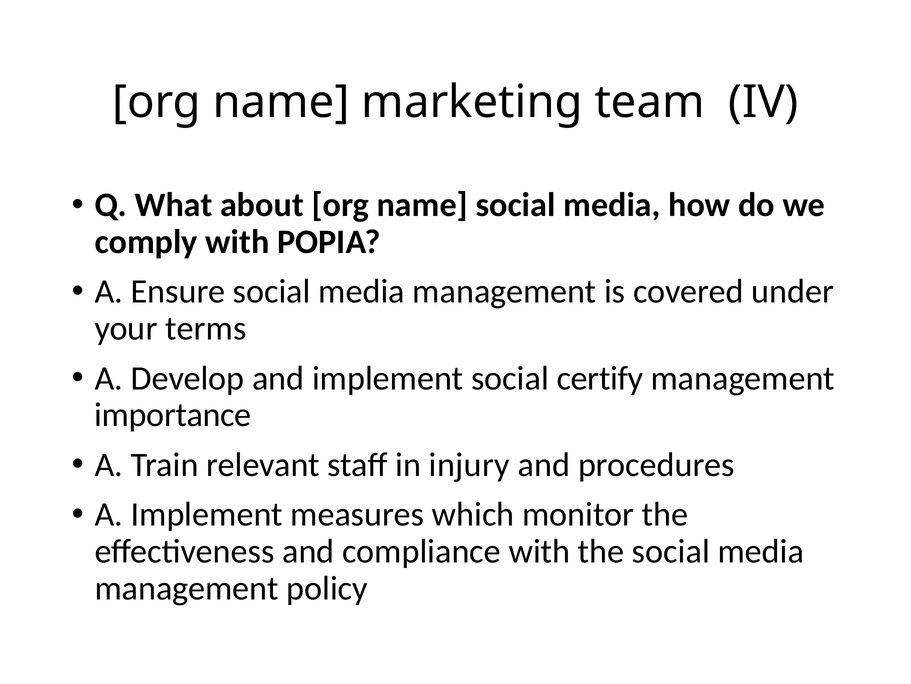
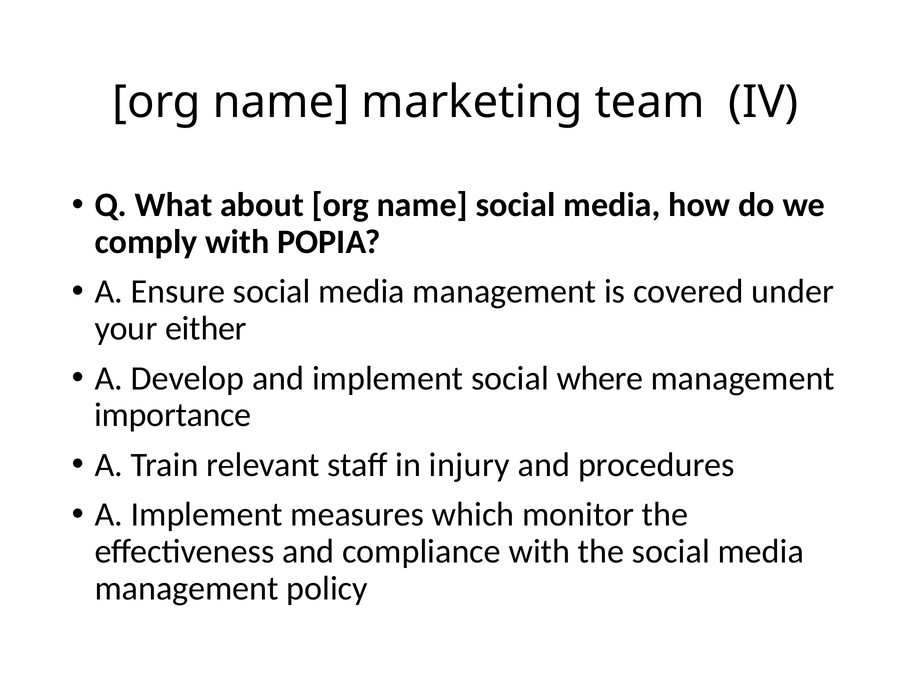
terms: terms -> either
certify: certify -> where
